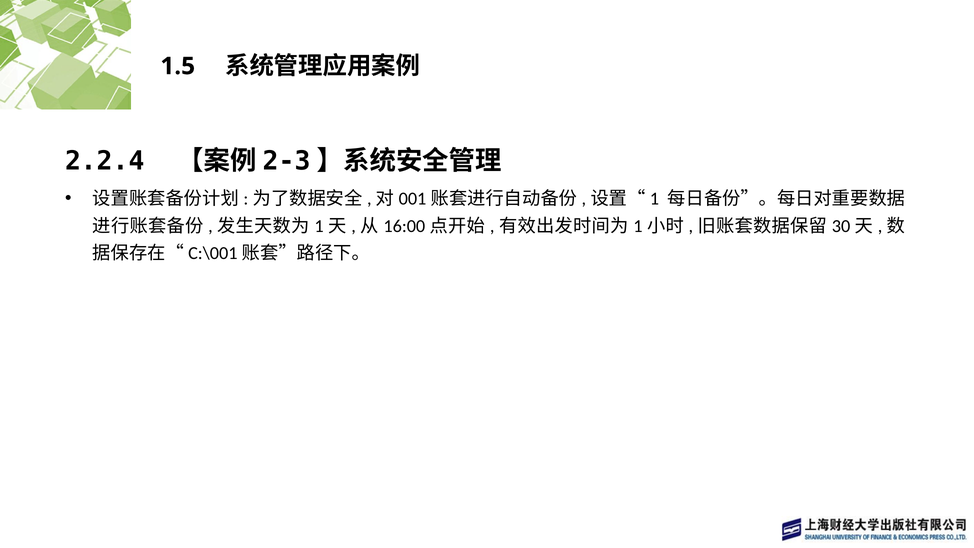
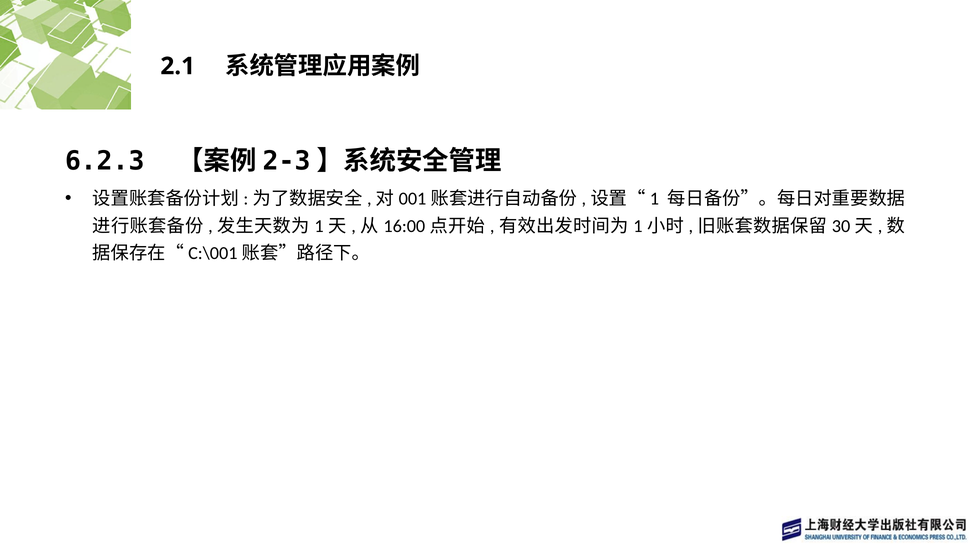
1.5: 1.5 -> 2.1
2.2.4: 2.2.4 -> 6.2.3
